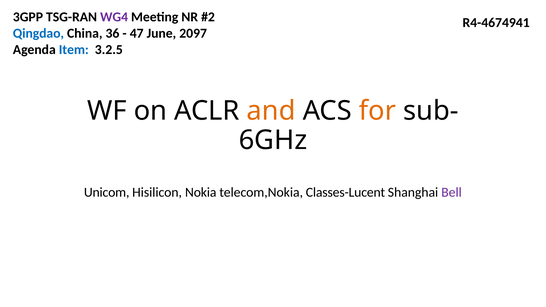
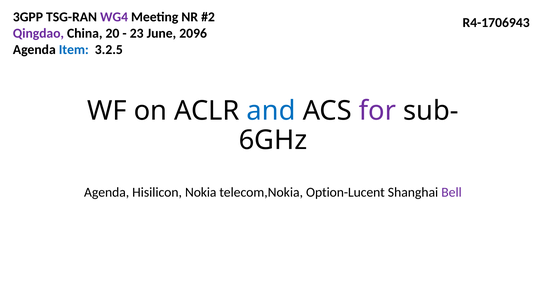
R4-4674941: R4-4674941 -> R4-1706943
Qingdao colour: blue -> purple
36: 36 -> 20
47: 47 -> 23
2097: 2097 -> 2096
and colour: orange -> blue
for colour: orange -> purple
Unicom at (107, 192): Unicom -> Agenda
Classes-Lucent: Classes-Lucent -> Option-Lucent
